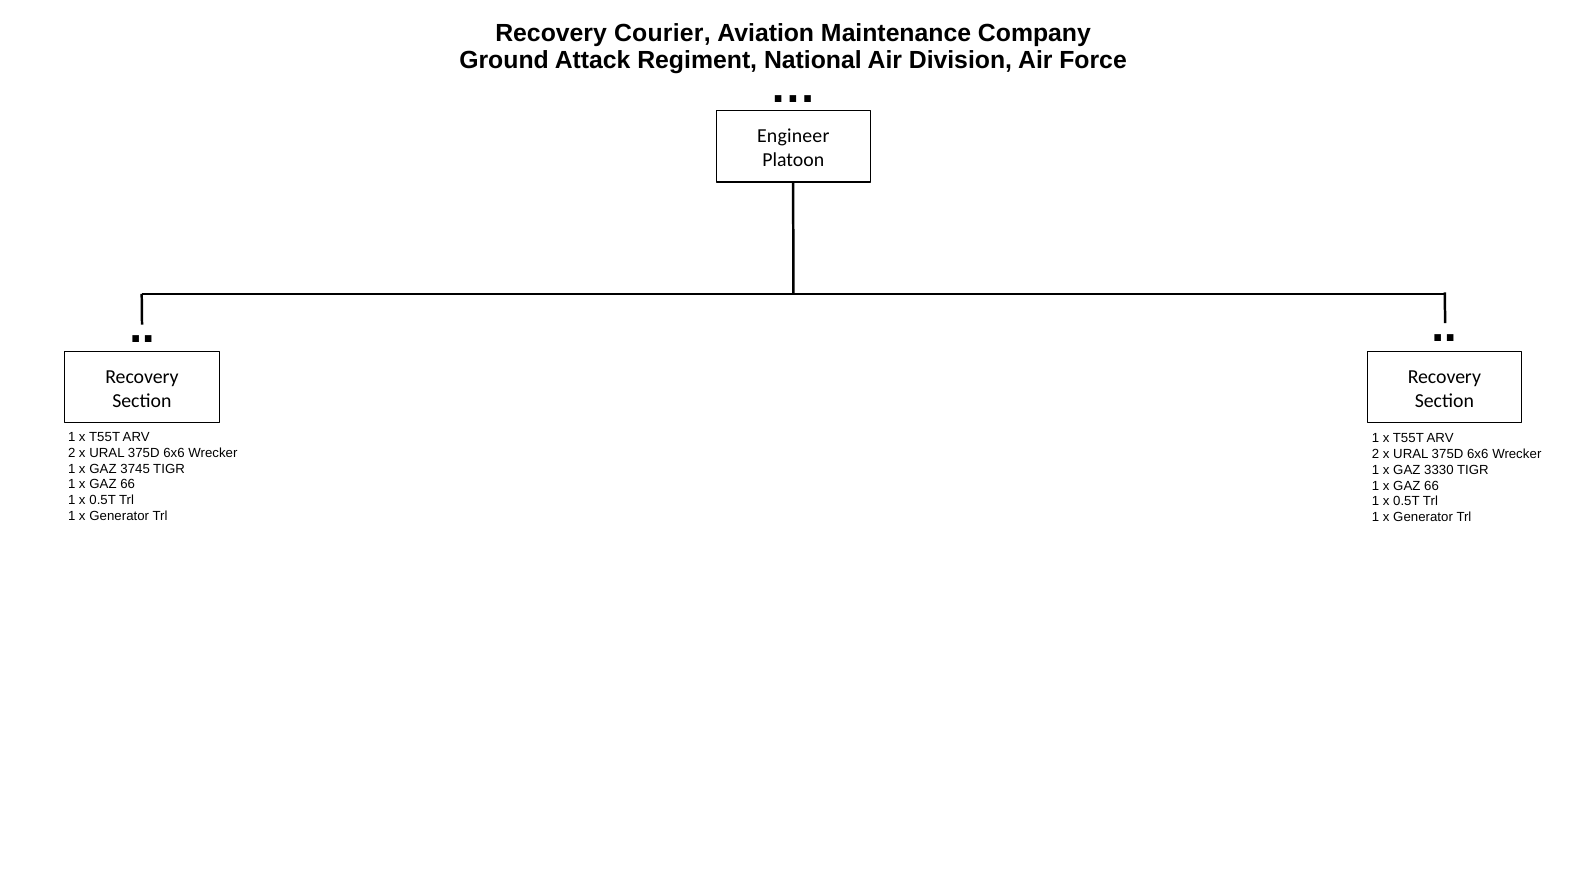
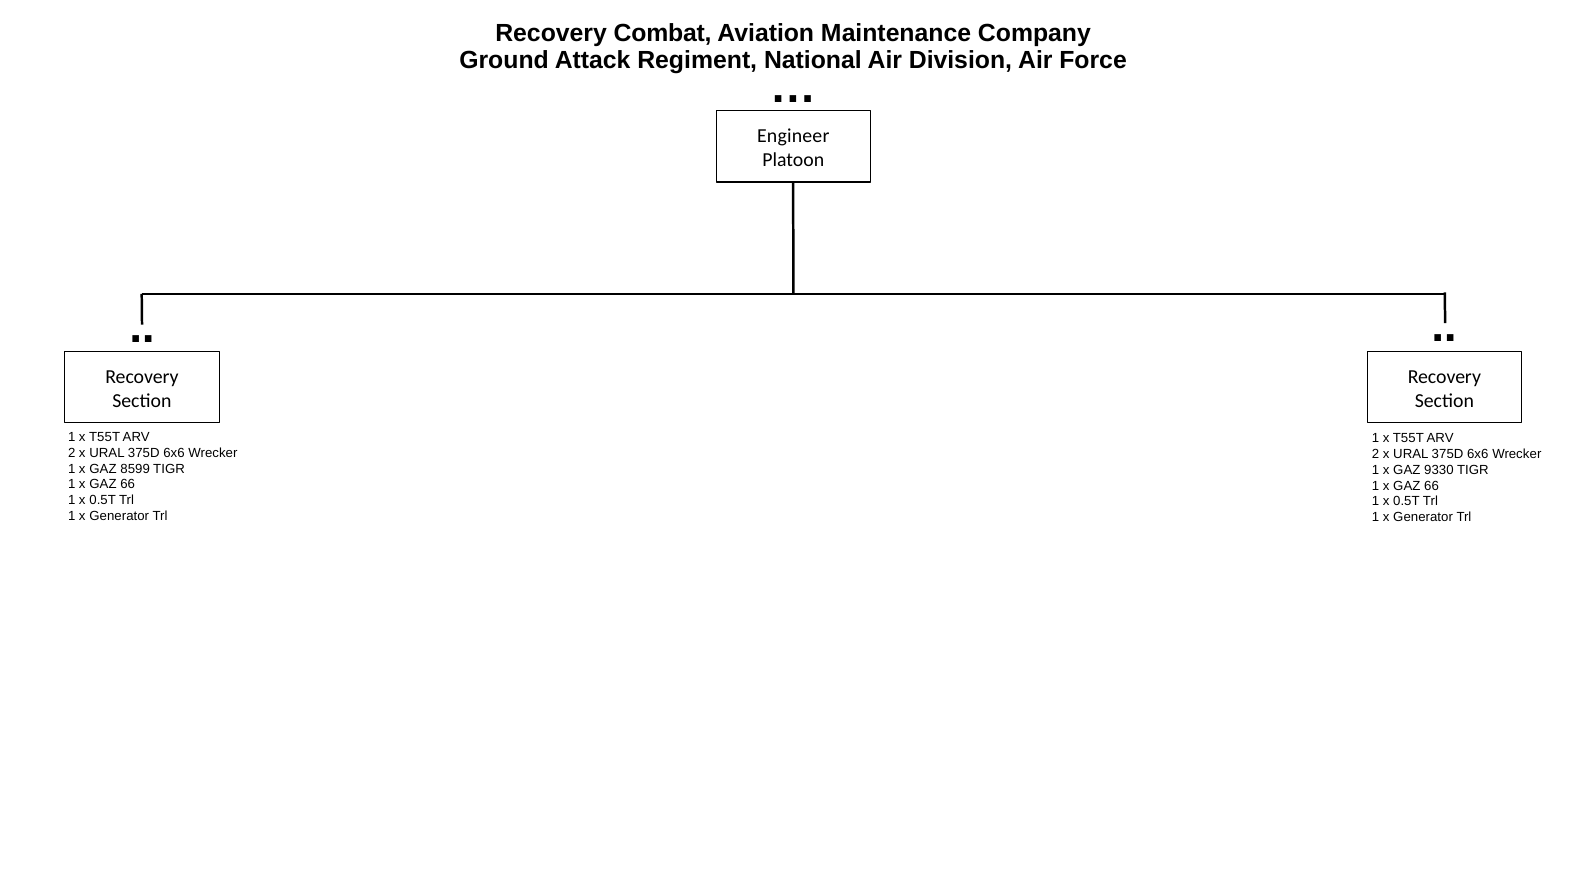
Courier: Courier -> Combat
3745: 3745 -> 8599
3330: 3330 -> 9330
